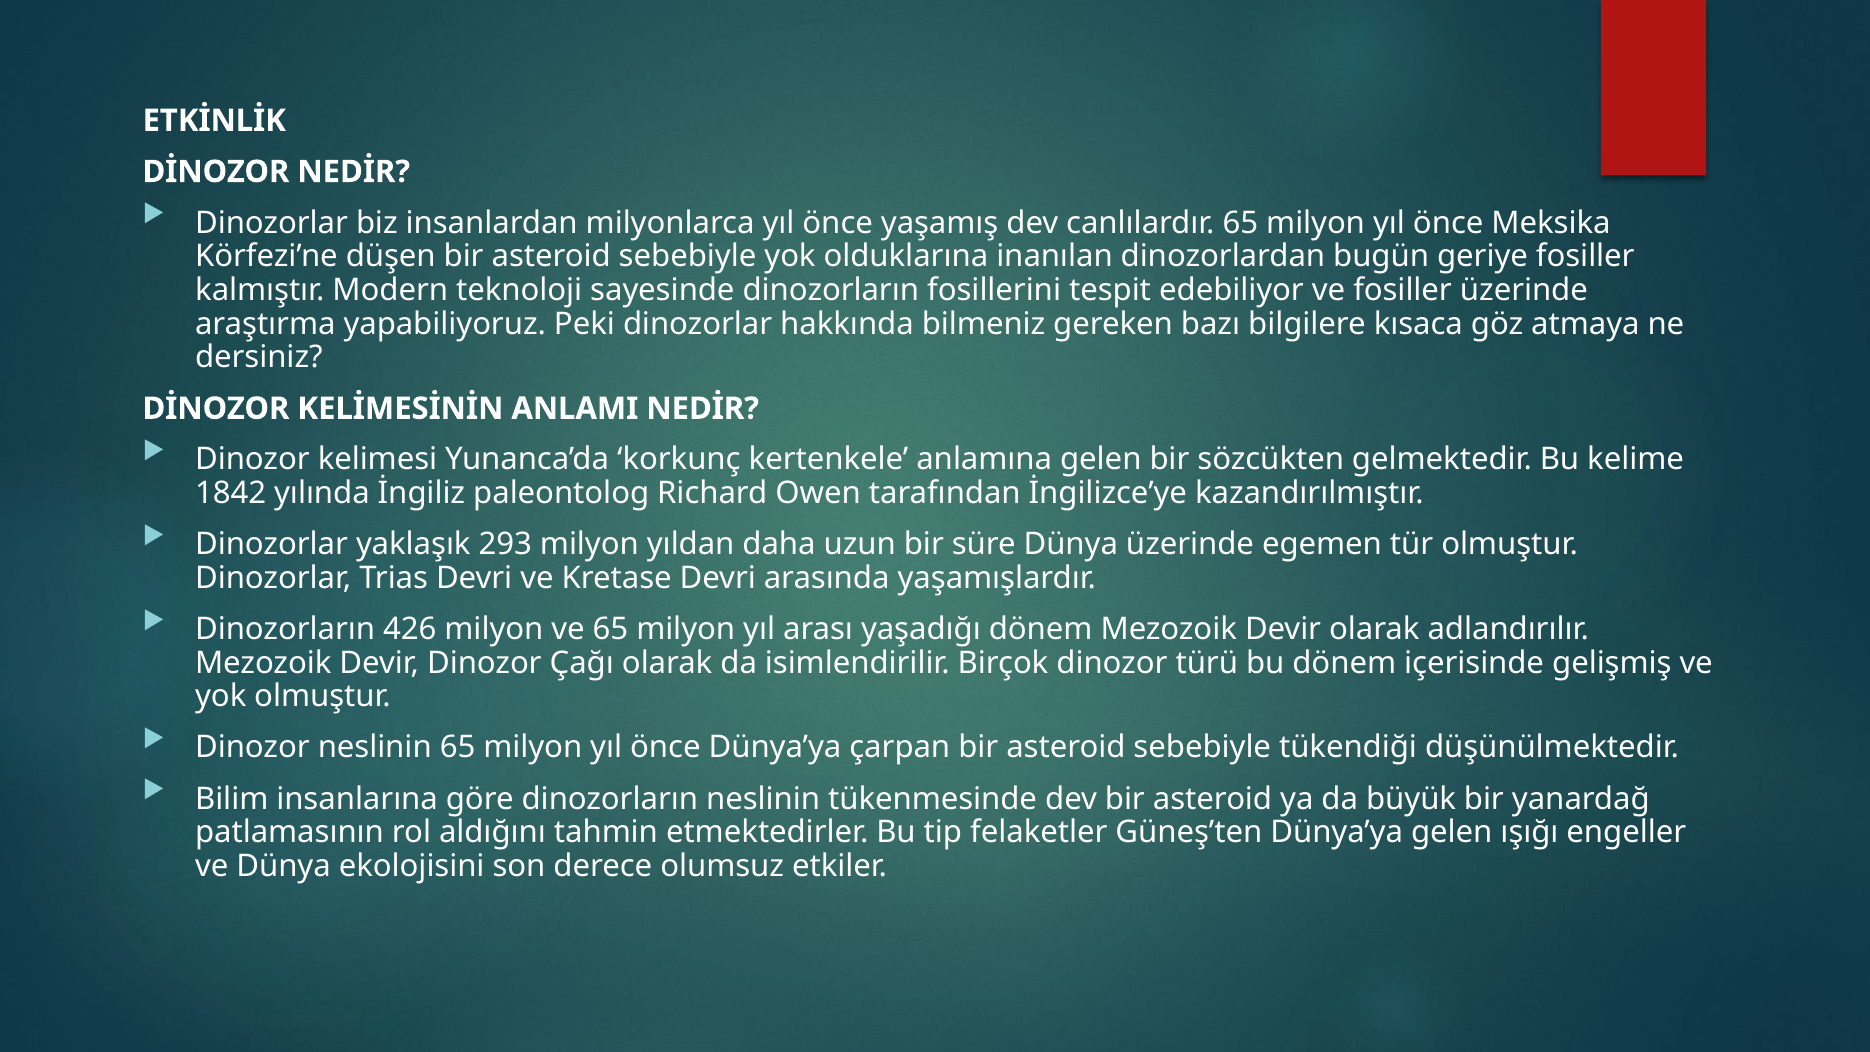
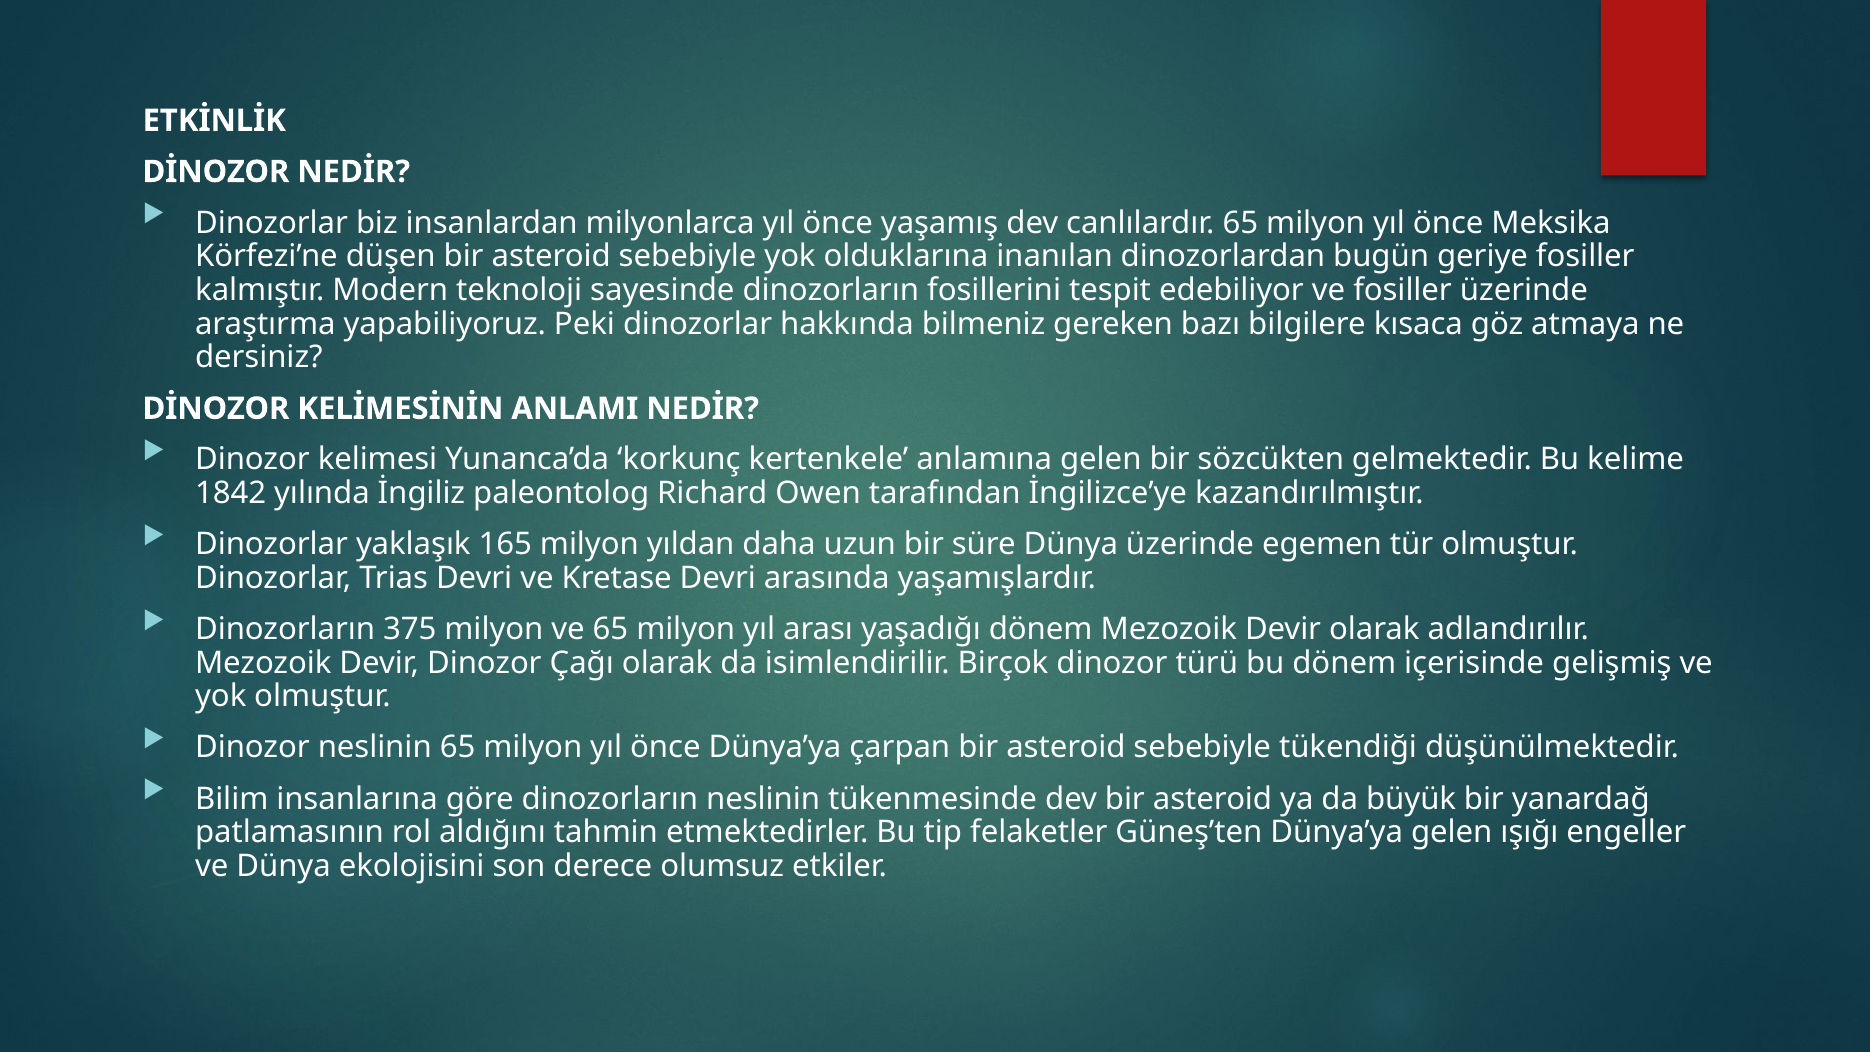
293: 293 -> 165
426: 426 -> 375
